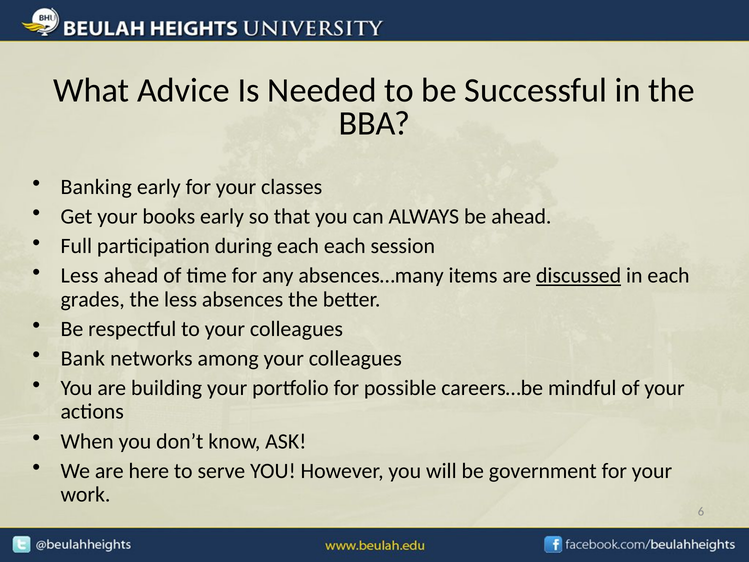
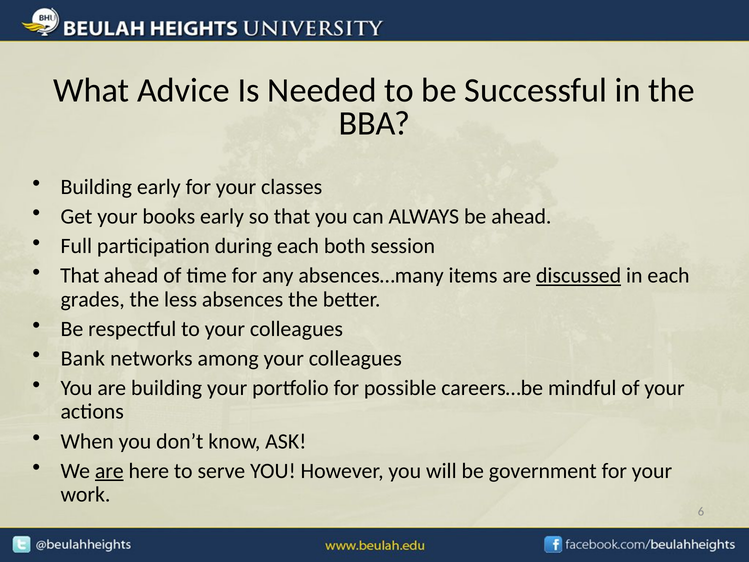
Banking at (96, 187): Banking -> Building
each each: each -> both
Less at (80, 276): Less -> That
are at (109, 471) underline: none -> present
